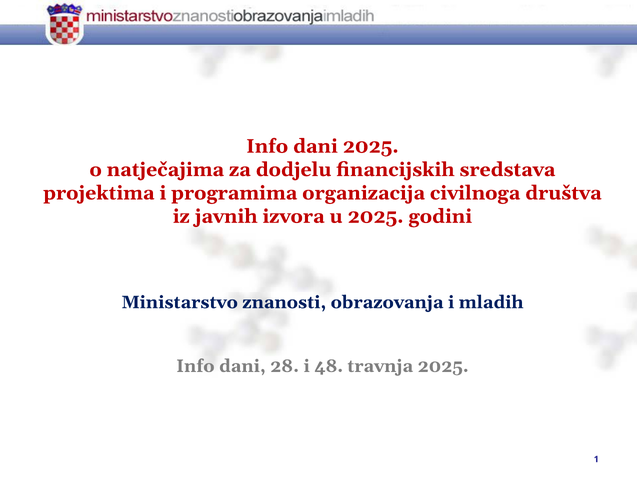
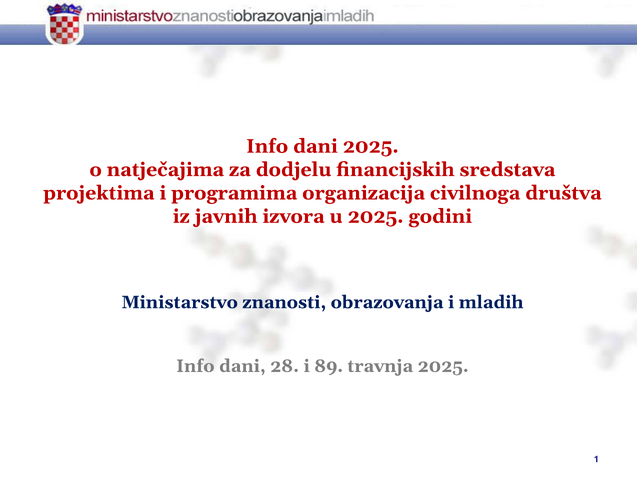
48: 48 -> 89
